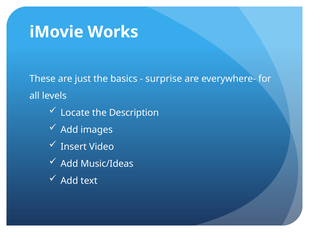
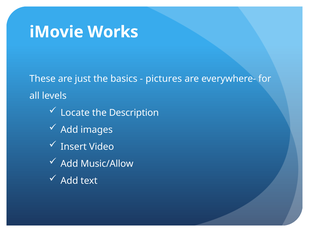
surprise: surprise -> pictures
Music/Ideas: Music/Ideas -> Music/Allow
